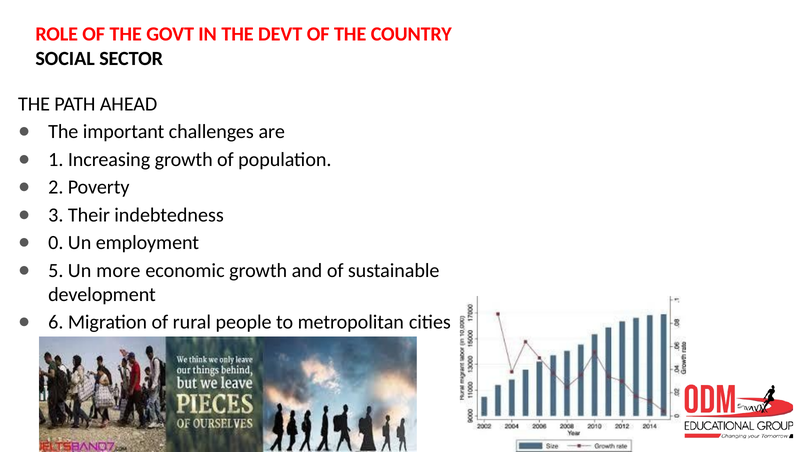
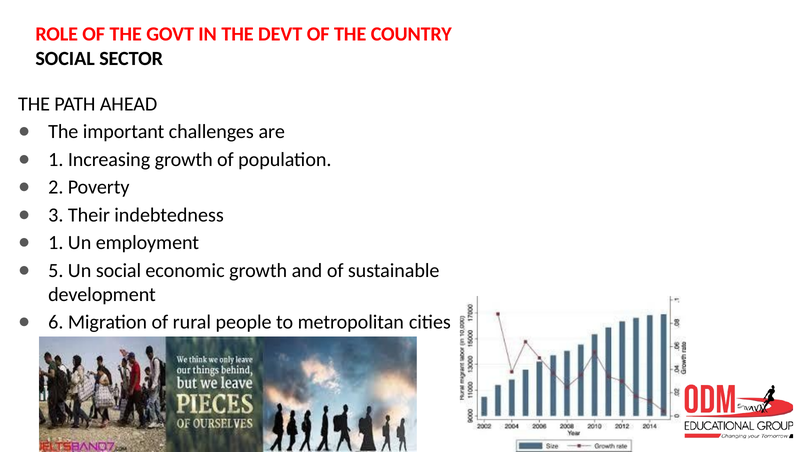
0 at (56, 243): 0 -> 1
Un more: more -> social
